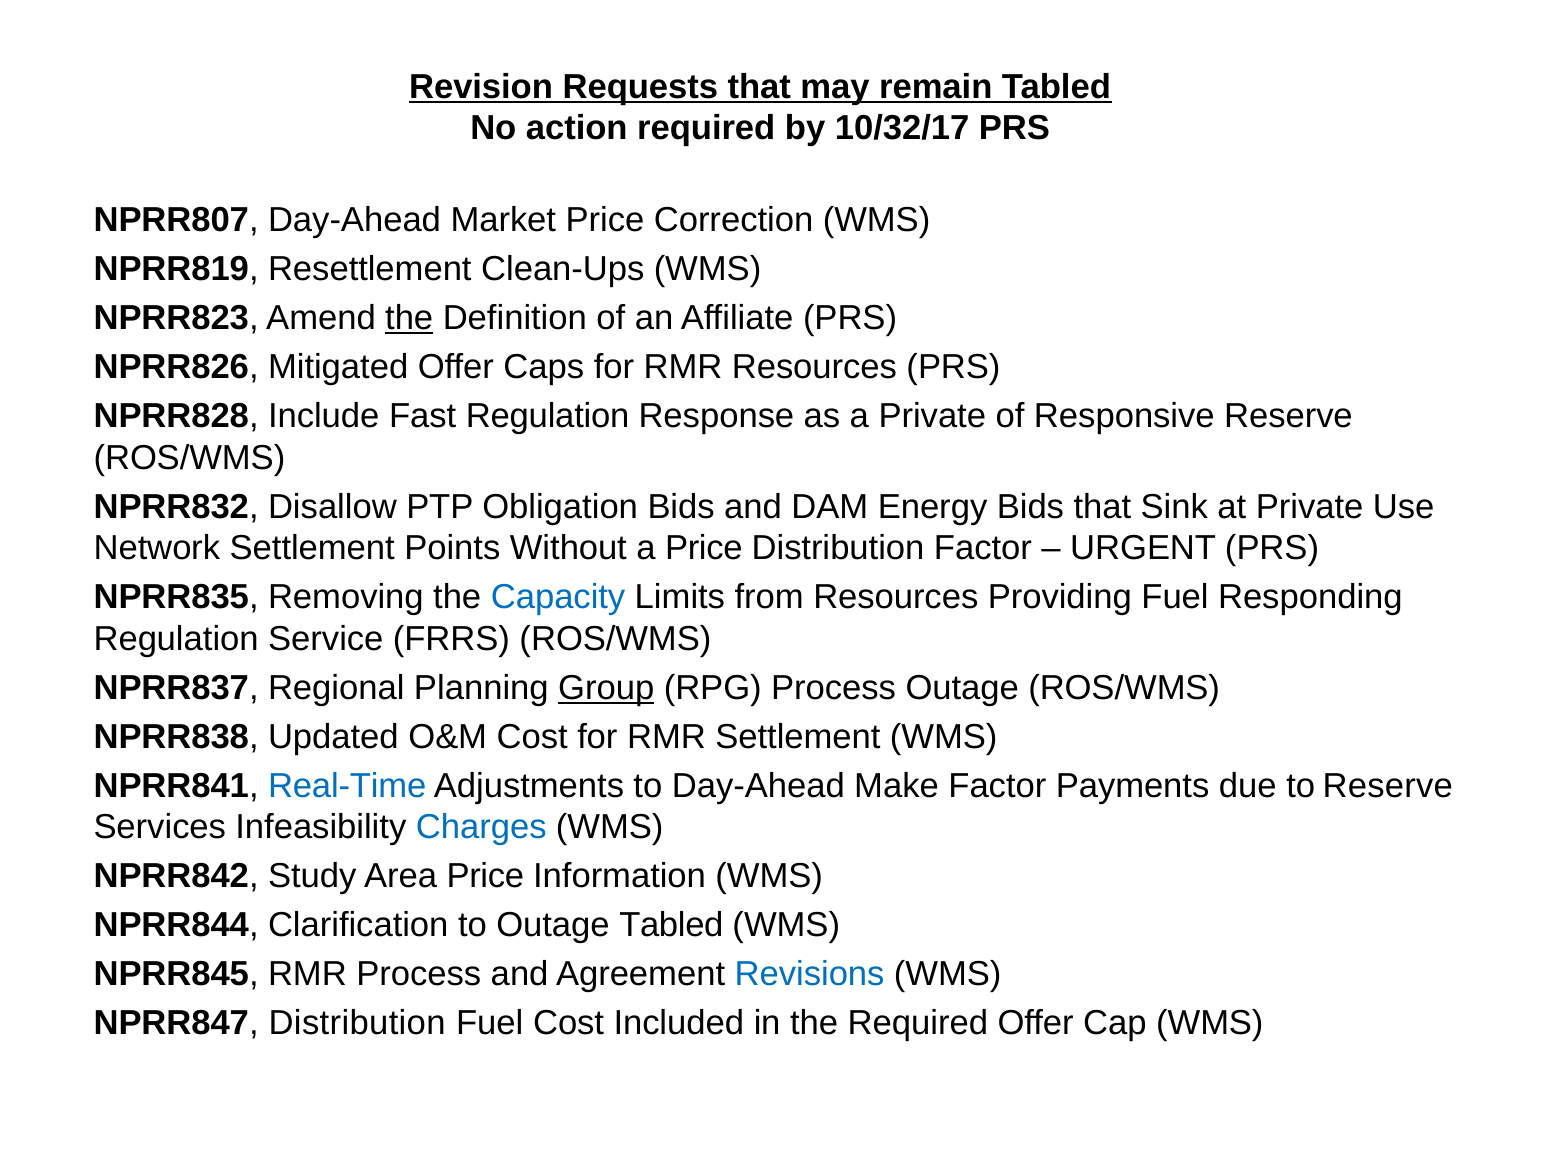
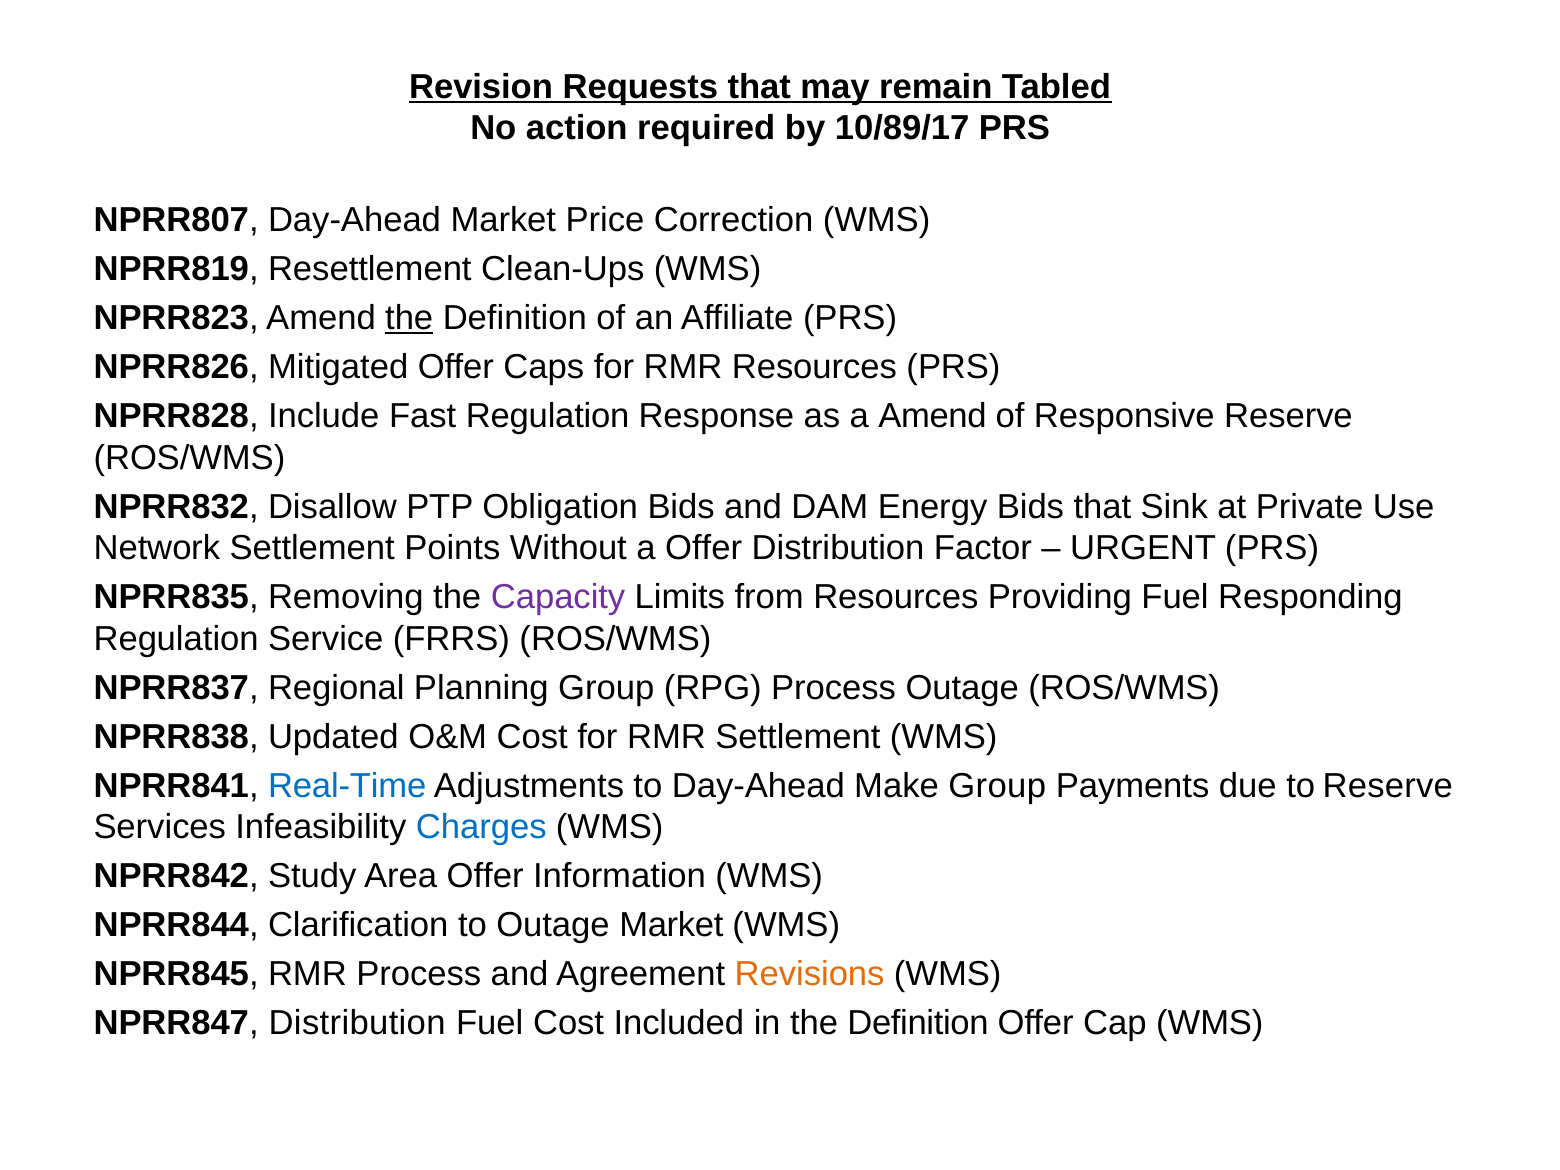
10/32/17: 10/32/17 -> 10/89/17
a Private: Private -> Amend
a Price: Price -> Offer
Capacity colour: blue -> purple
Group at (606, 688) underline: present -> none
Make Factor: Factor -> Group
Area Price: Price -> Offer
Outage Tabled: Tabled -> Market
Revisions colour: blue -> orange
in the Required: Required -> Definition
